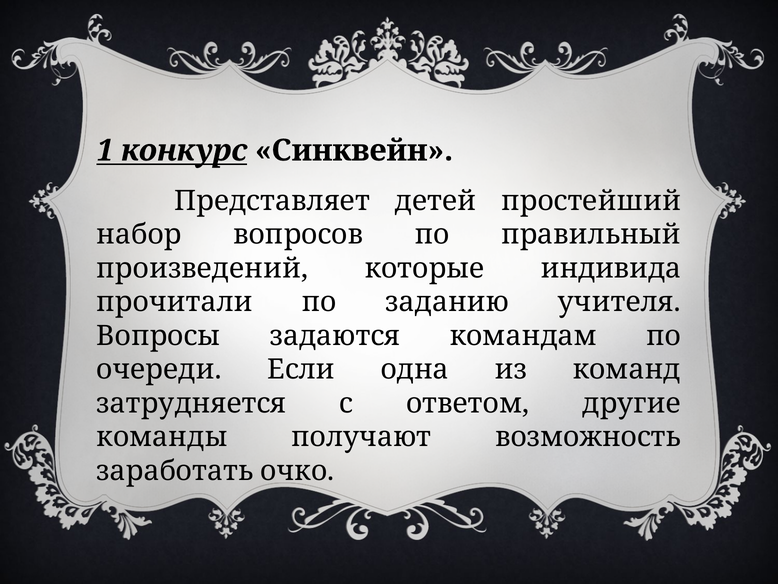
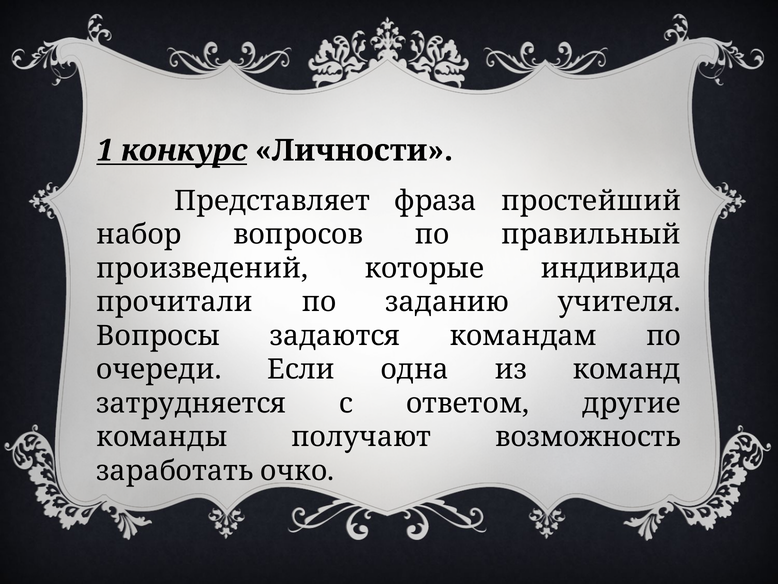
Синквейн: Синквейн -> Личности
детей: детей -> фраза
